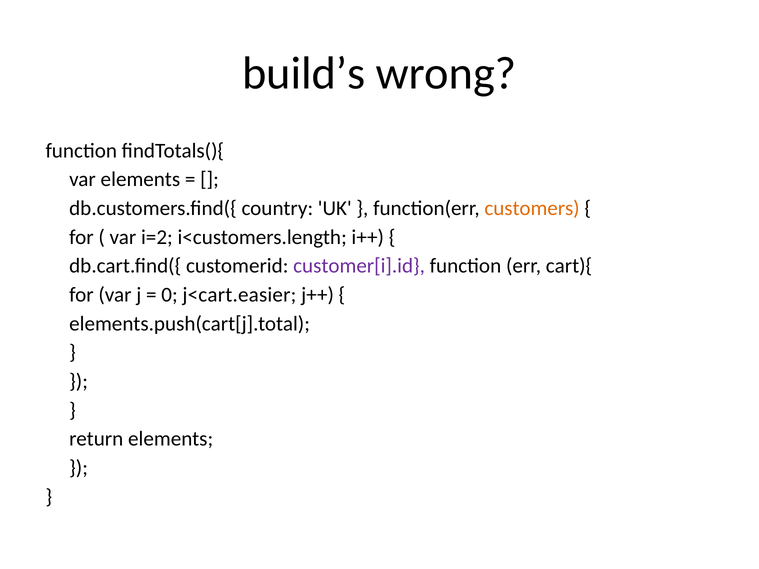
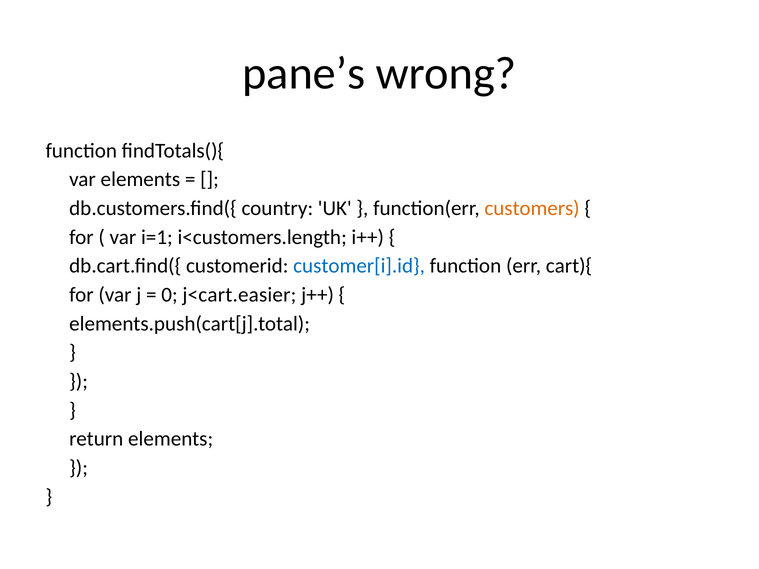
build’s: build’s -> pane’s
i=2: i=2 -> i=1
customer[i].id colour: purple -> blue
